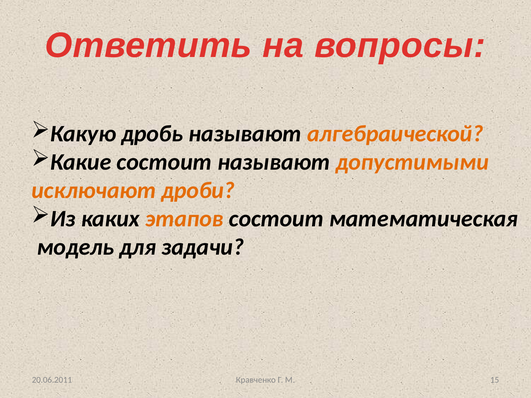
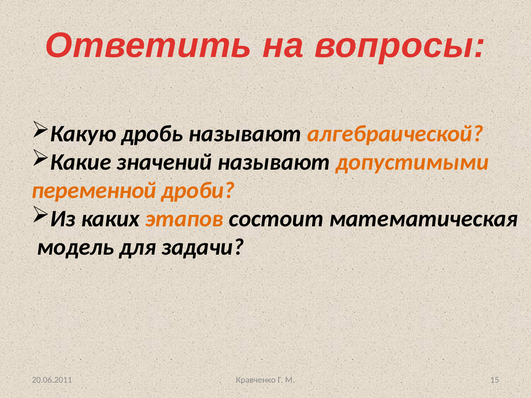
Какие состоит: состоит -> значений
исключают: исключают -> переменной
